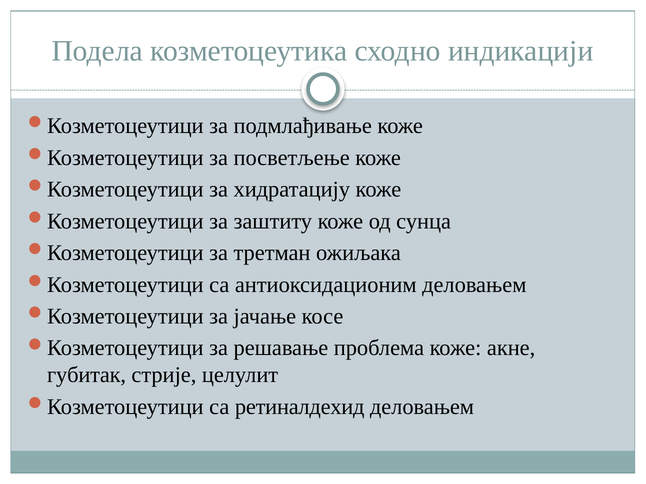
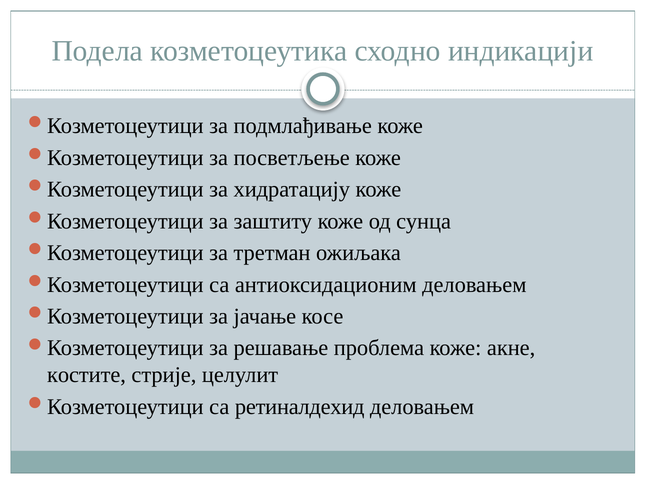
губитак: губитак -> костите
